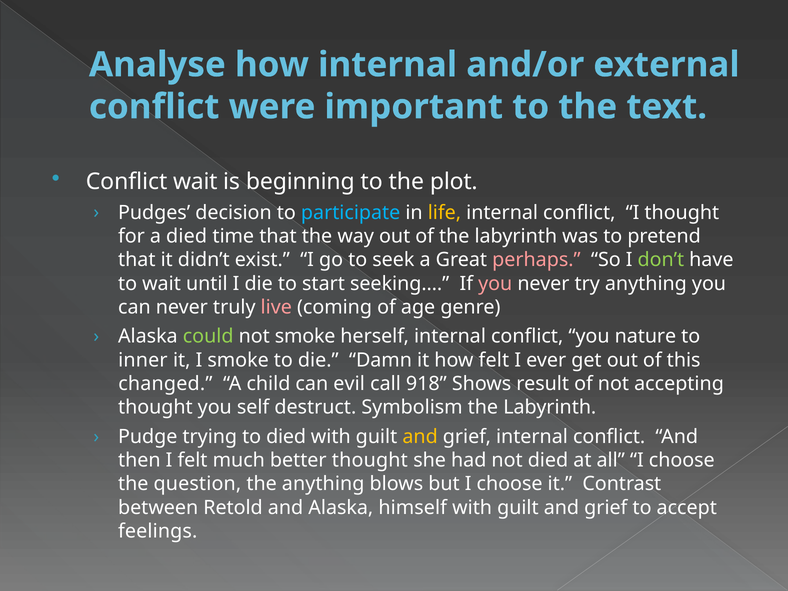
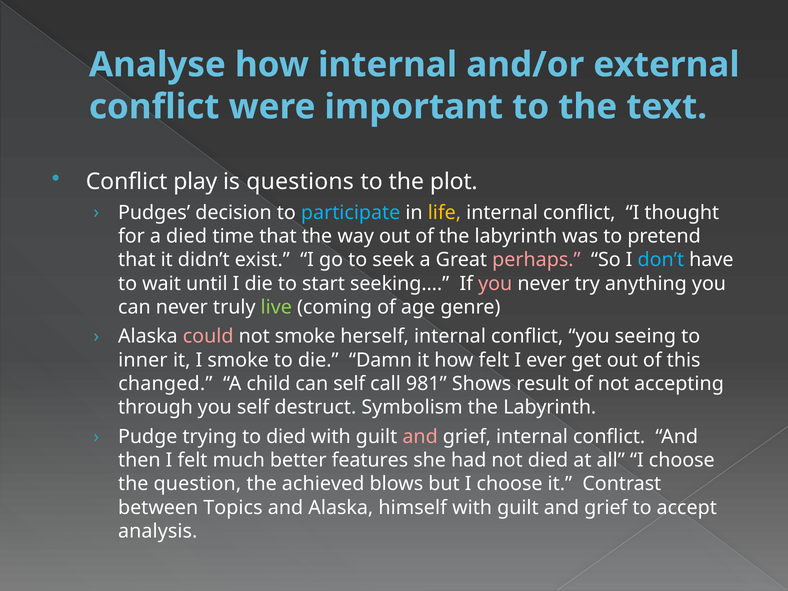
Conflict wait: wait -> play
beginning: beginning -> questions
don’t colour: light green -> light blue
live colour: pink -> light green
could colour: light green -> pink
nature: nature -> seeing
can evil: evil -> self
918: 918 -> 981
thought at (155, 407): thought -> through
and at (420, 437) colour: yellow -> pink
better thought: thought -> features
the anything: anything -> achieved
Retold: Retold -> Topics
feelings: feelings -> analysis
